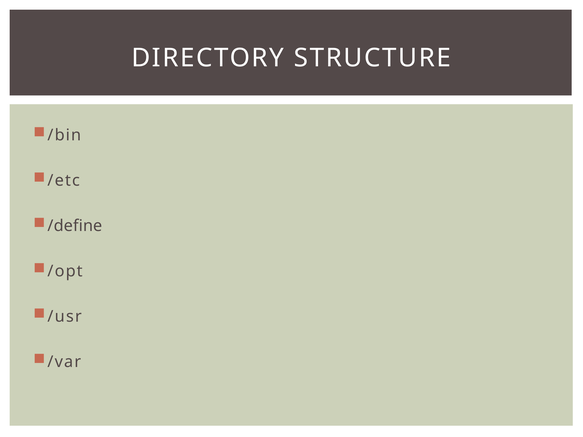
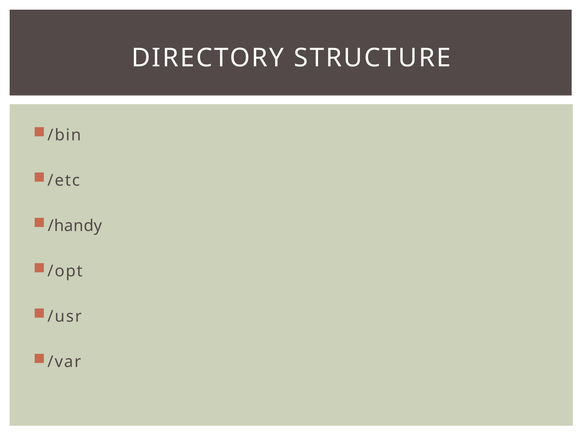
/define: /define -> /handy
